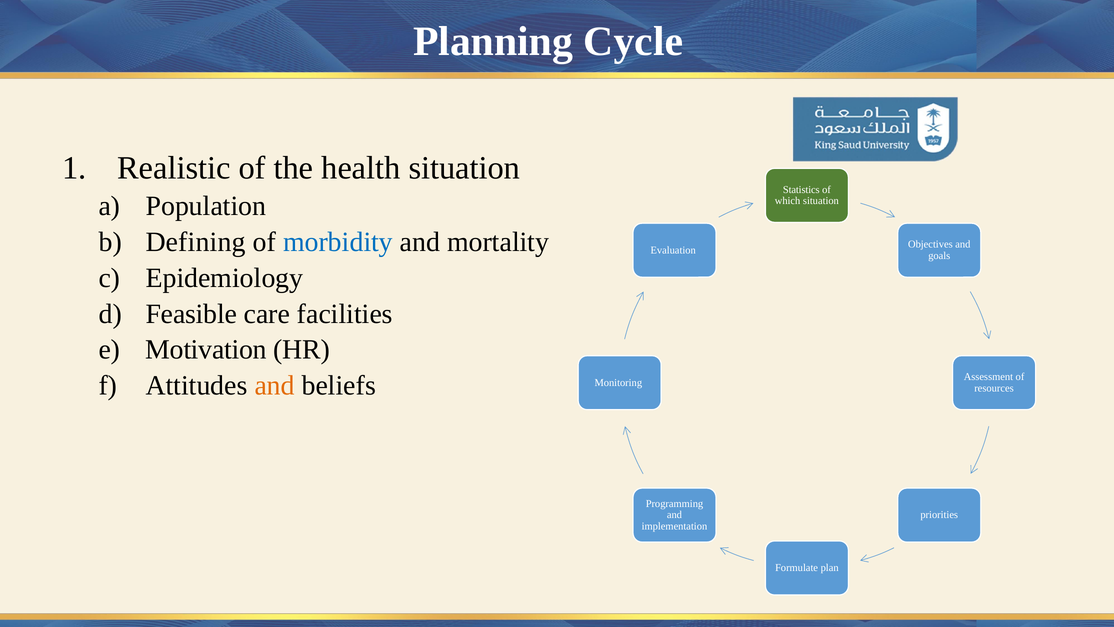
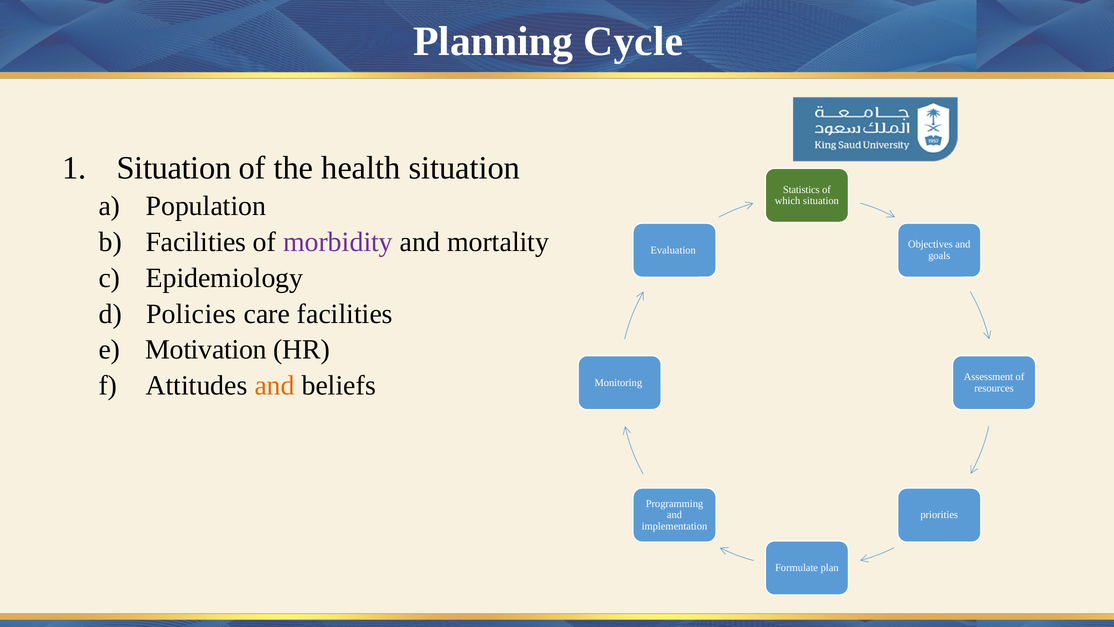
Realistic at (174, 168): Realistic -> Situation
Defining at (196, 242): Defining -> Facilities
morbidity colour: blue -> purple
Feasible: Feasible -> Policies
